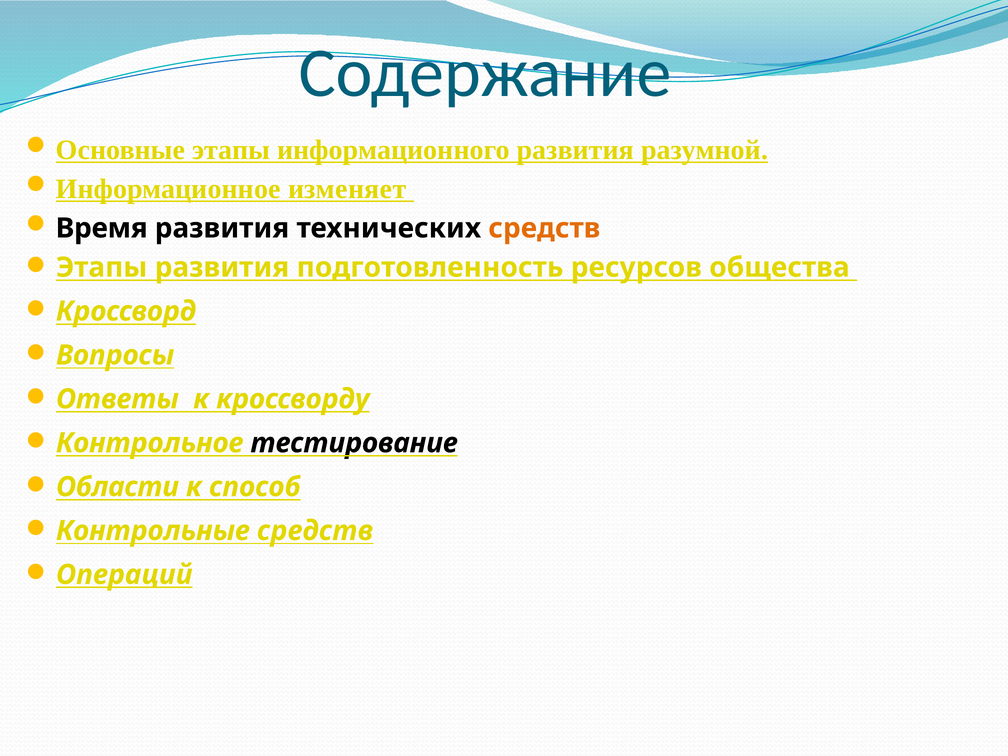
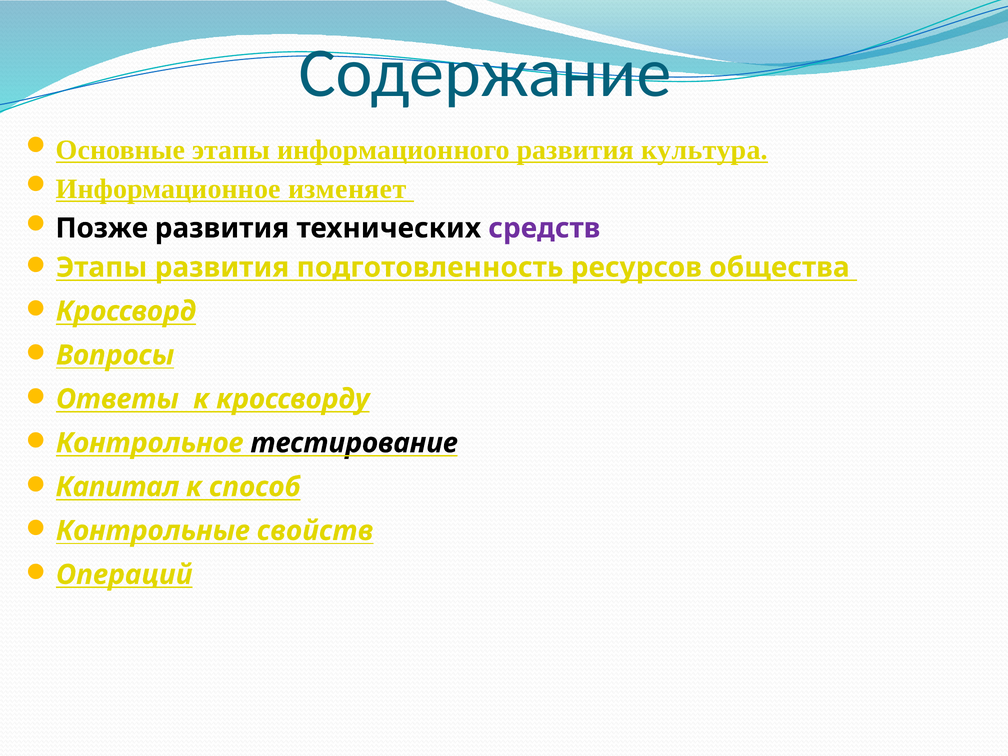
разумной: разумной -> культура
Время: Время -> Позже
средств at (544, 228) colour: orange -> purple
Области: Области -> Капитал
Контрольные средств: средств -> свойств
